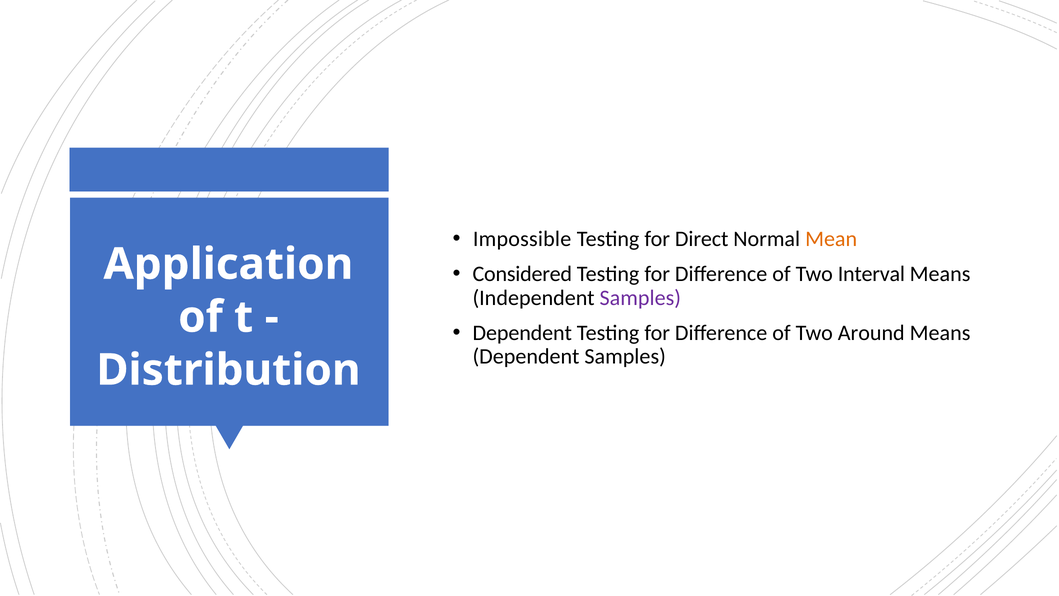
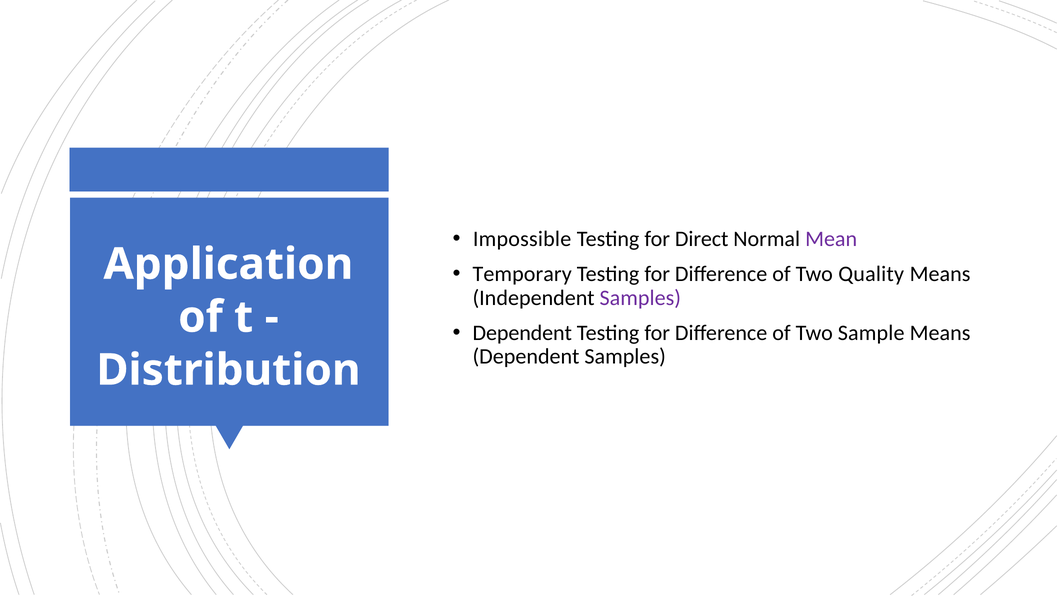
Mean colour: orange -> purple
Considered: Considered -> Temporary
Interval: Interval -> Quality
Around: Around -> Sample
